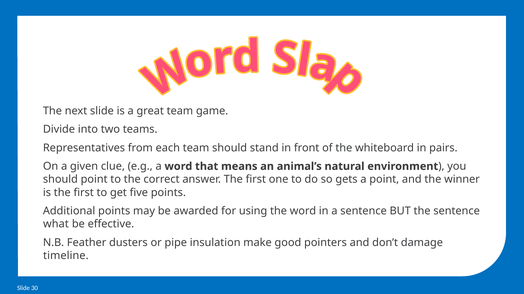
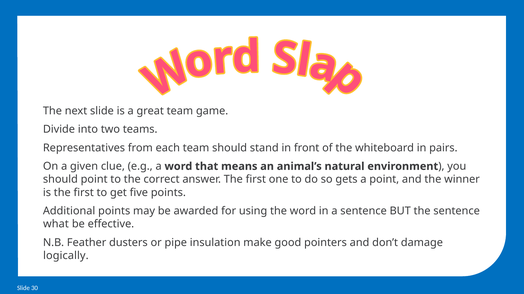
timeline: timeline -> logically
